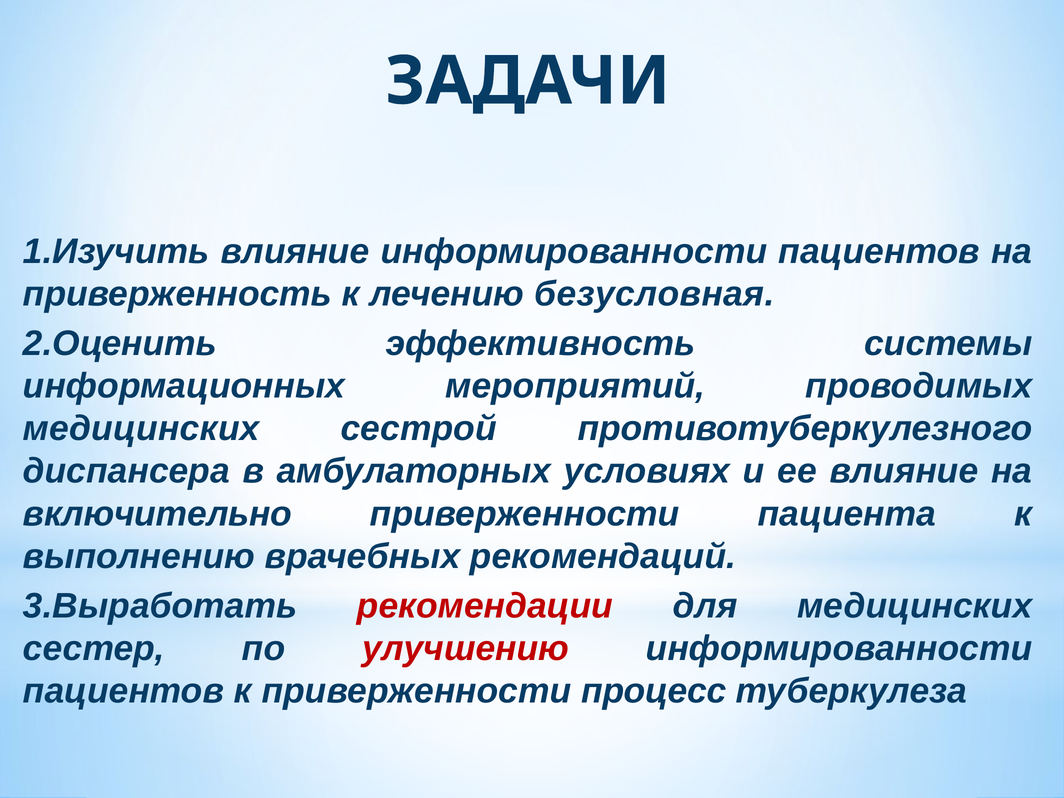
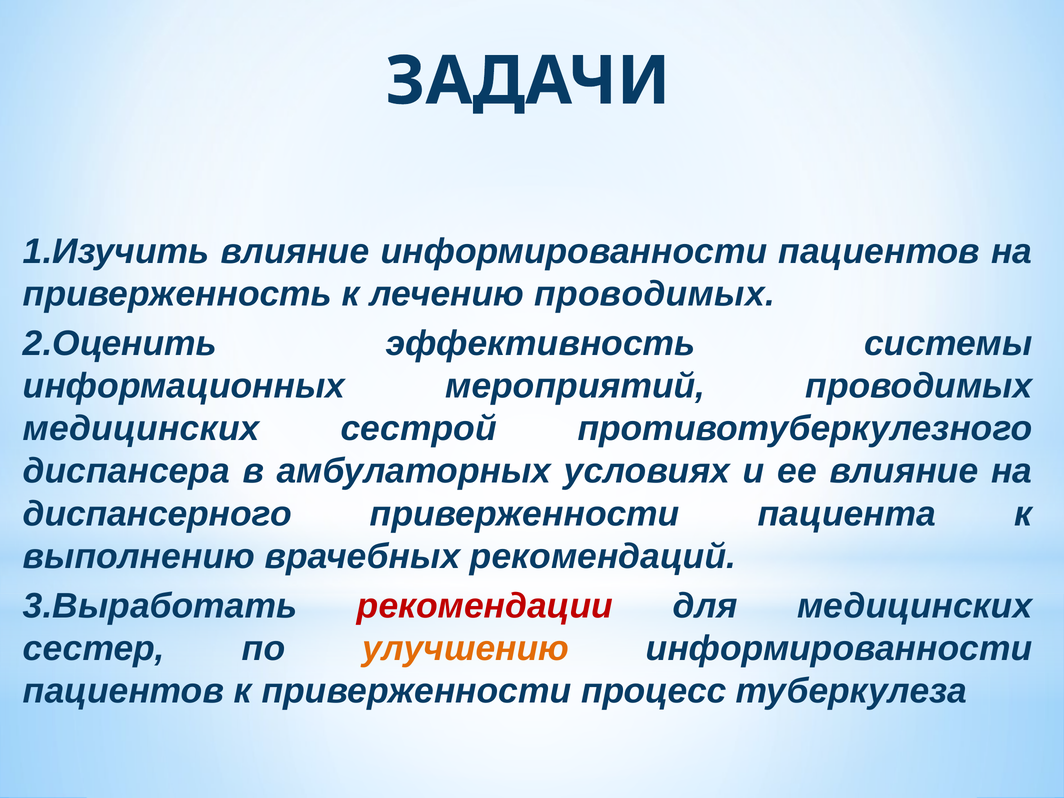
лечению безусловная: безусловная -> проводимых
включительно: включительно -> диспансерного
улучшению colour: red -> orange
